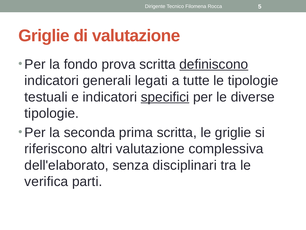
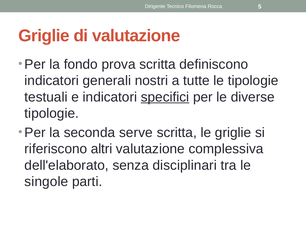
definiscono underline: present -> none
legati: legati -> nostri
prima: prima -> serve
verifica: verifica -> singole
